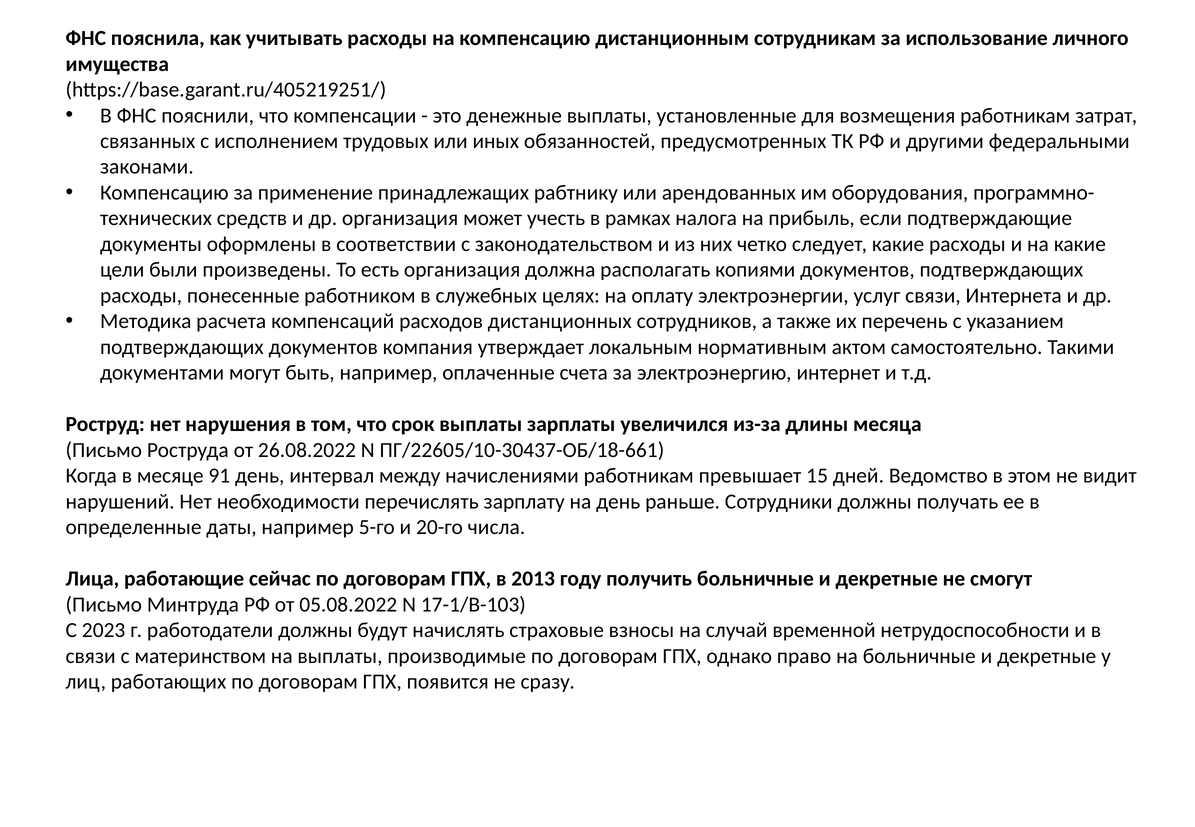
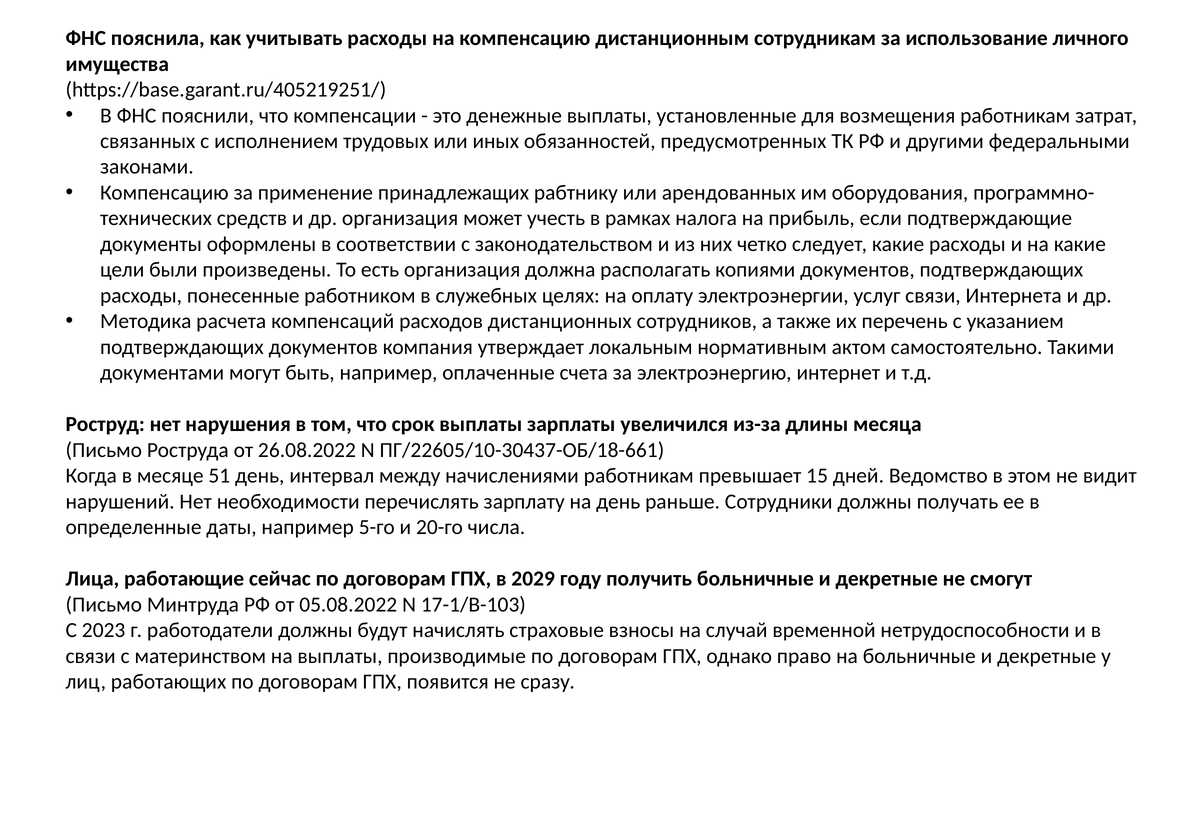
91: 91 -> 51
2013: 2013 -> 2029
